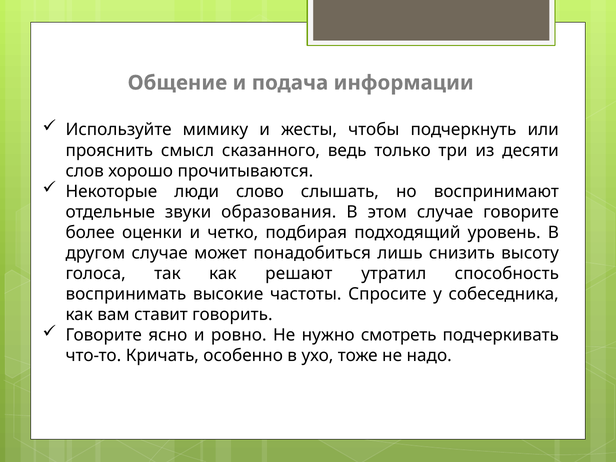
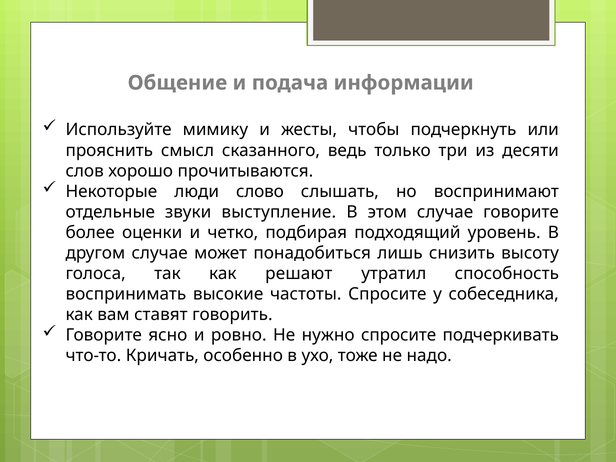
образования: образования -> выступление
ставит: ставит -> ставят
нужно смотреть: смотреть -> спросите
